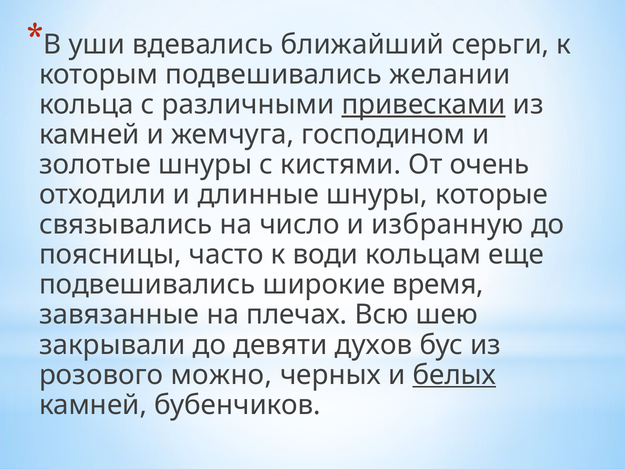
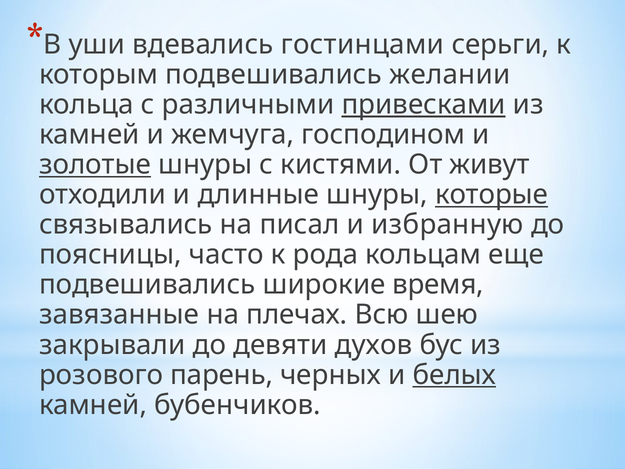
ближайший: ближайший -> гостинцами
золотые underline: none -> present
очень: очень -> живут
которые underline: none -> present
число: число -> писал
води: води -> рода
можно: можно -> парень
